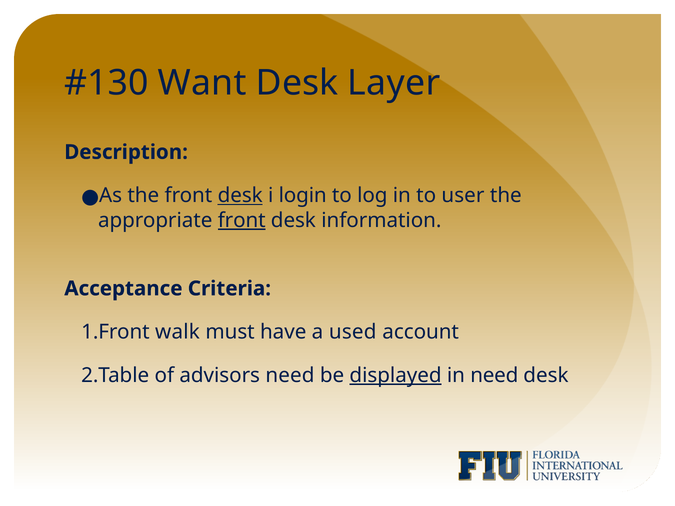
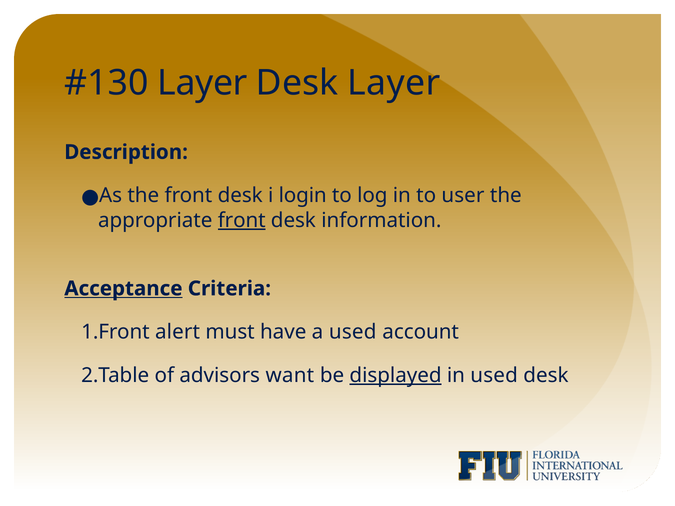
Want at (202, 83): Want -> Layer
desk at (240, 196) underline: present -> none
Acceptance underline: none -> present
walk: walk -> alert
advisors need: need -> want
in need: need -> used
